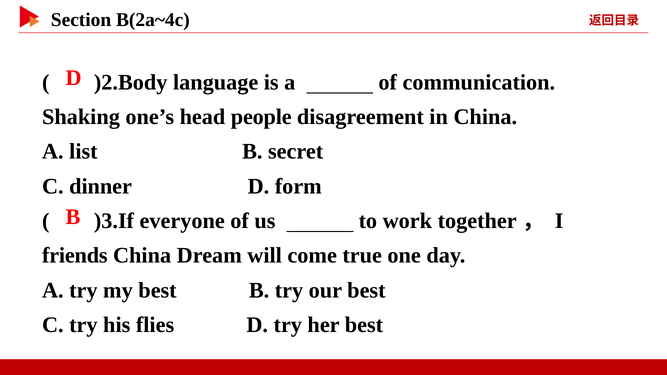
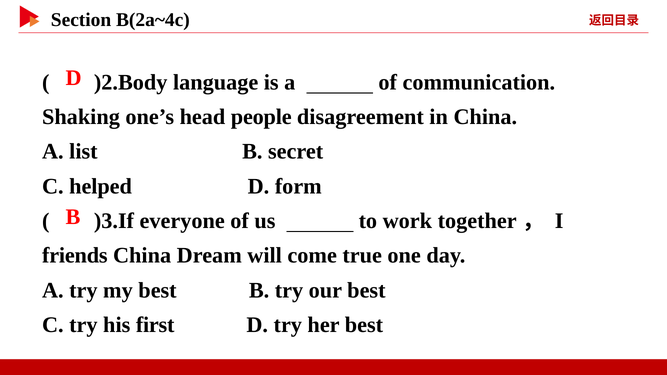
dinner: dinner -> helped
flies: flies -> first
